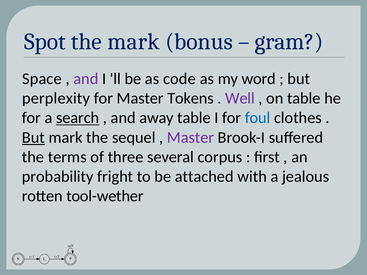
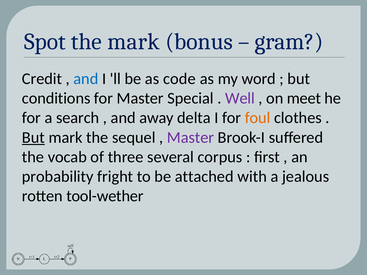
Space: Space -> Credit
and at (86, 79) colour: purple -> blue
perplexity: perplexity -> conditions
Tokens: Tokens -> Special
on table: table -> meet
search underline: present -> none
away table: table -> delta
foul colour: blue -> orange
terms: terms -> vocab
